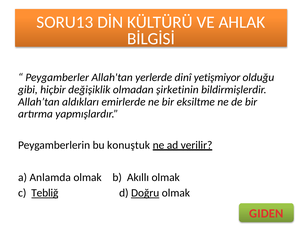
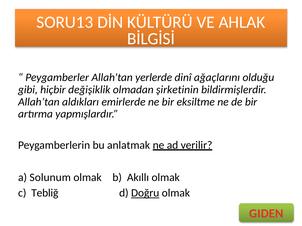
yetişmiyor: yetişmiyor -> ağaçlarını
konuştuk: konuştuk -> anlatmak
Anlamda: Anlamda -> Solunum
Tebliğ underline: present -> none
